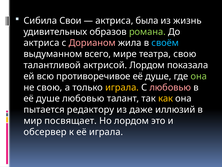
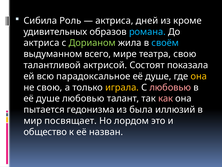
Свои: Свои -> Роль
была: была -> дней
жизнь: жизнь -> кроме
романа colour: light green -> light blue
Дорианом colour: pink -> light green
актрисой Лордом: Лордом -> Состоят
противоречивое: противоречивое -> парадоксальное
она at (199, 76) colour: light green -> yellow
как colour: yellow -> pink
редактору: редактору -> гедонизма
даже: даже -> была
обсервер: обсервер -> общество
её играла: играла -> назван
